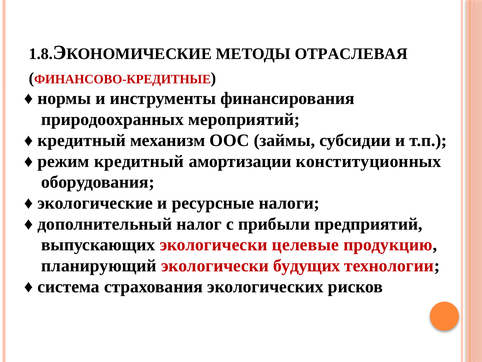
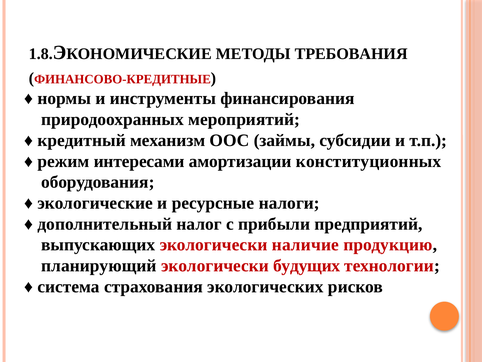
ОТРАСЛЕВАЯ: ОТРАСЛЕВАЯ -> ТРЕБОВАНИЯ
режим кредитный: кредитный -> интересами
целевые: целевые -> наличие
